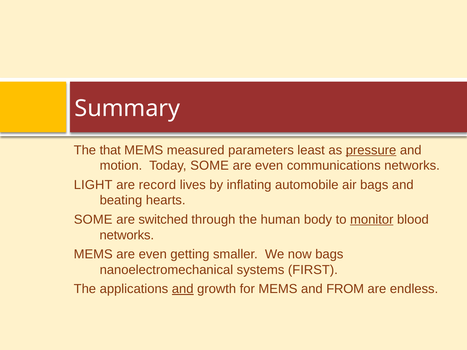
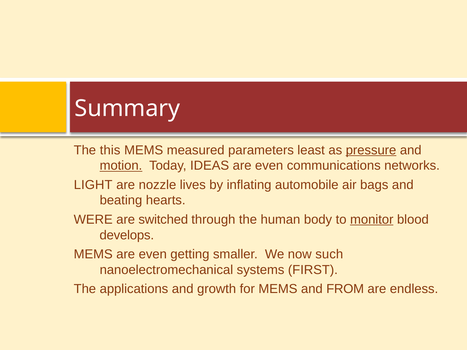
that: that -> this
motion underline: none -> present
Today SOME: SOME -> IDEAS
record: record -> nozzle
SOME at (93, 220): SOME -> WERE
networks at (127, 235): networks -> develops
now bags: bags -> such
and at (183, 289) underline: present -> none
